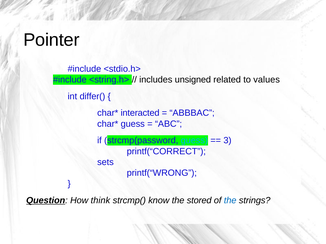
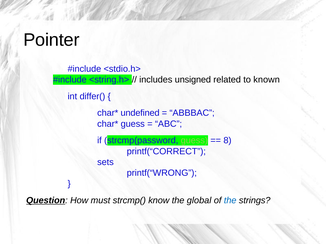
values: values -> known
interacted: interacted -> undefined
guess at (194, 141) colour: light blue -> light green
3: 3 -> 8
think: think -> must
stored: stored -> global
